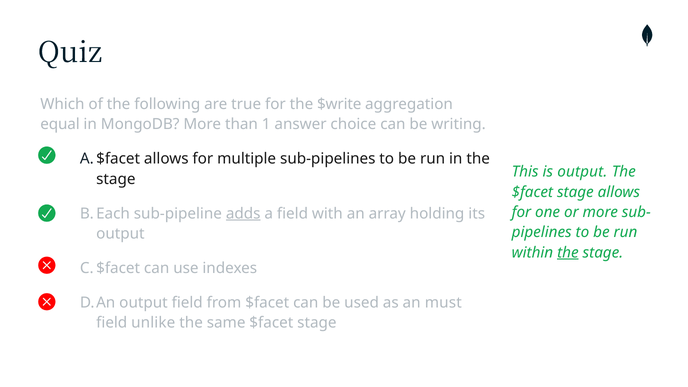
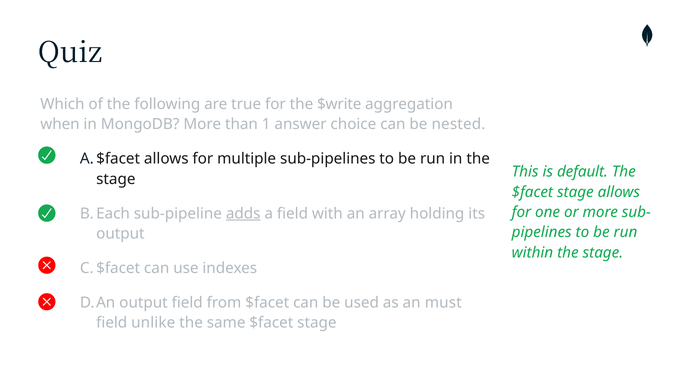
equal: equal -> when
writing: writing -> nested
is output: output -> default
the at (568, 253) underline: present -> none
